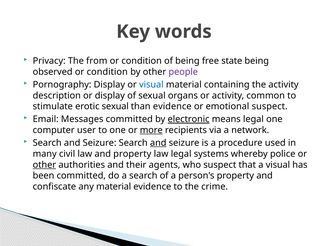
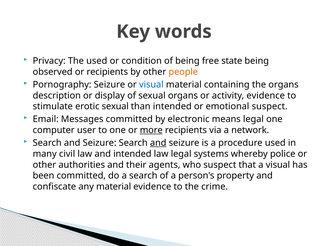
The from: from -> used
observed or condition: condition -> recipients
people colour: purple -> orange
Pornography Display: Display -> Seizure
the activity: activity -> organs
activity common: common -> evidence
than evidence: evidence -> intended
electronic underline: present -> none
and property: property -> intended
other at (44, 165) underline: present -> none
